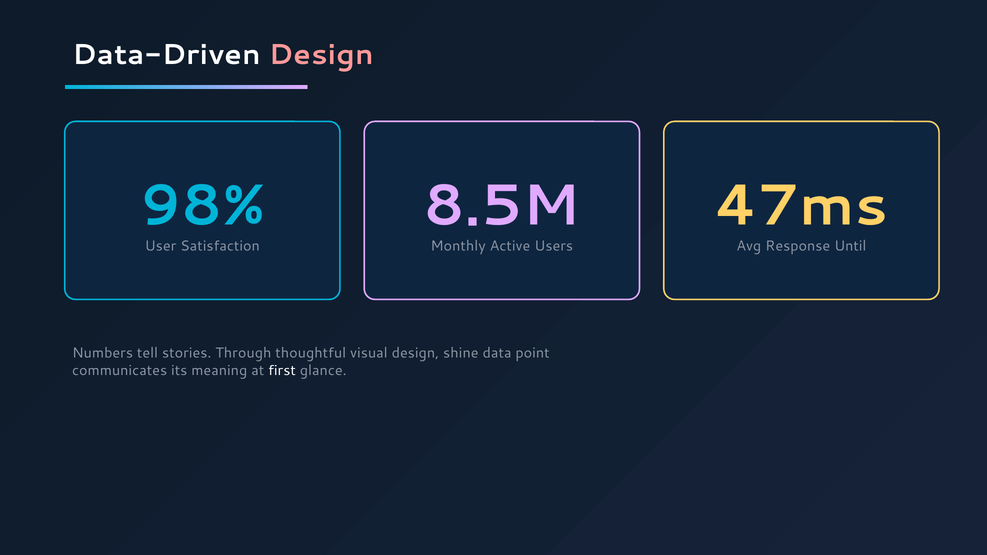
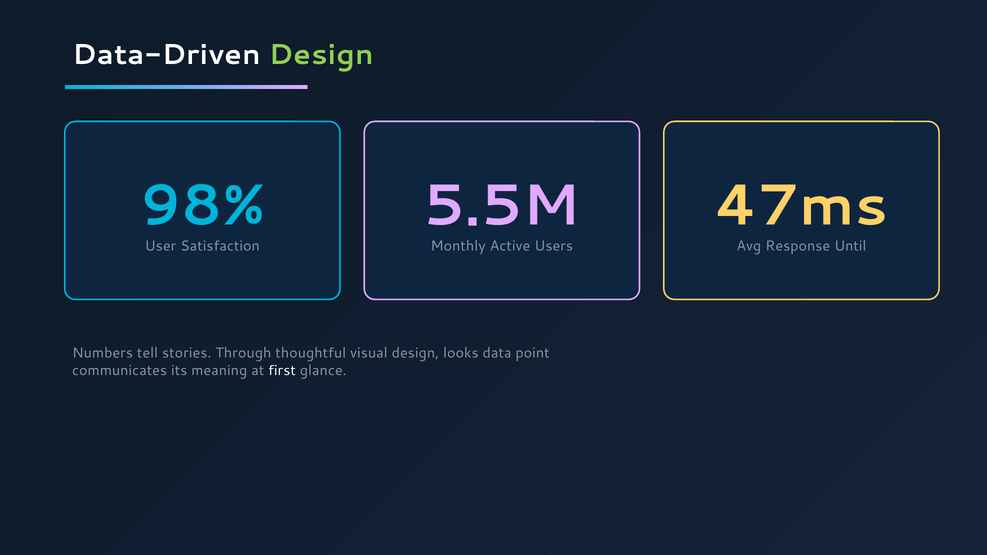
Design at (321, 55) colour: pink -> light green
8.5M: 8.5M -> 5.5M
shine: shine -> looks
